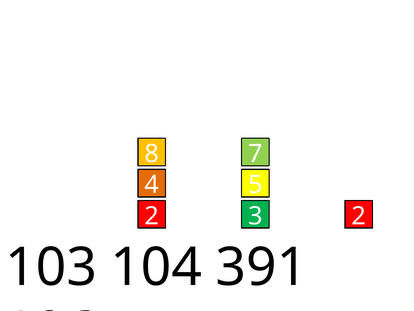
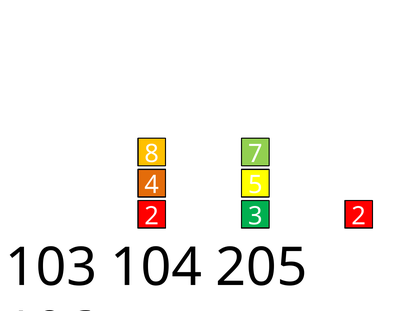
391: 391 -> 205
